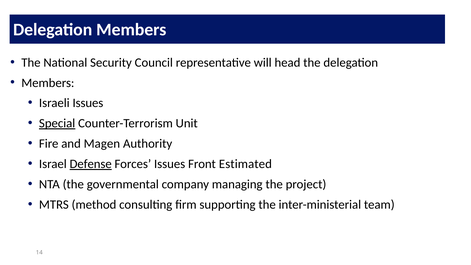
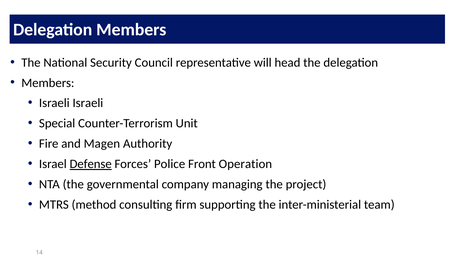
Israeli Issues: Issues -> Israeli
Special underline: present -> none
Forces Issues: Issues -> Police
Estimated: Estimated -> Operation
